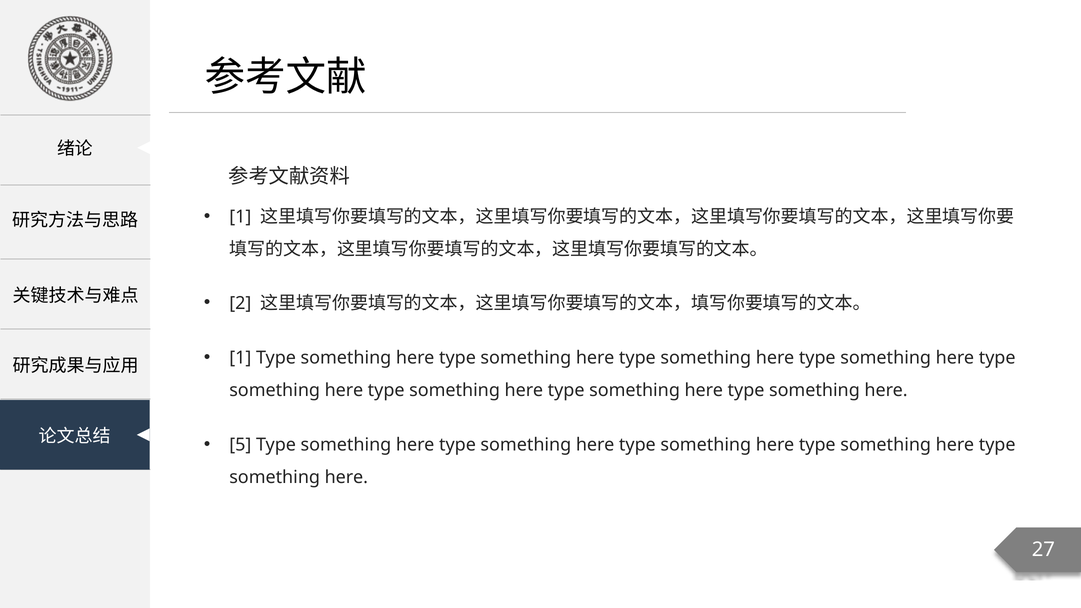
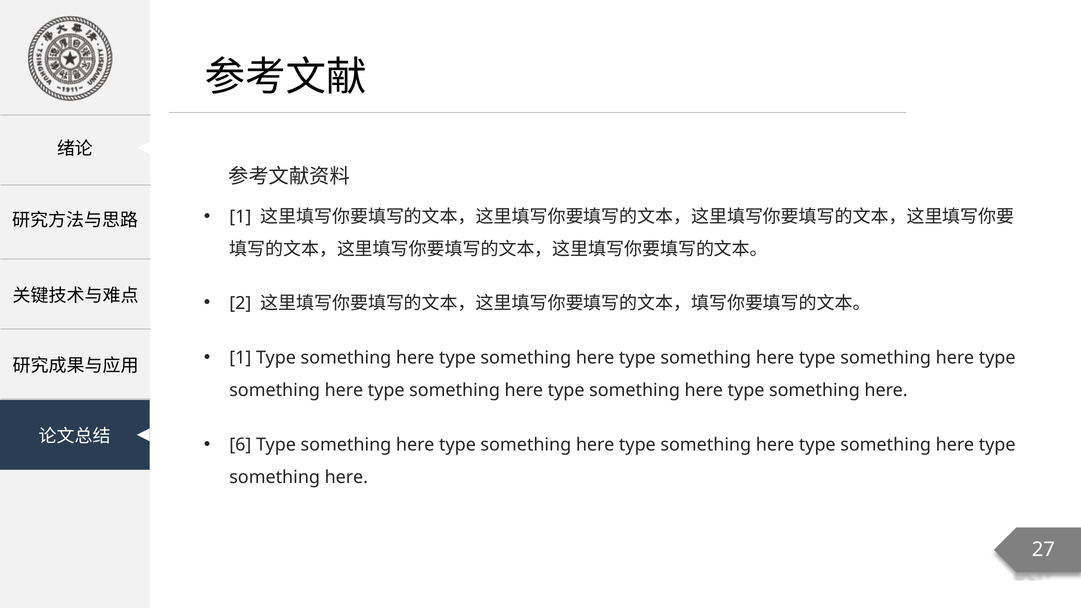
5: 5 -> 6
